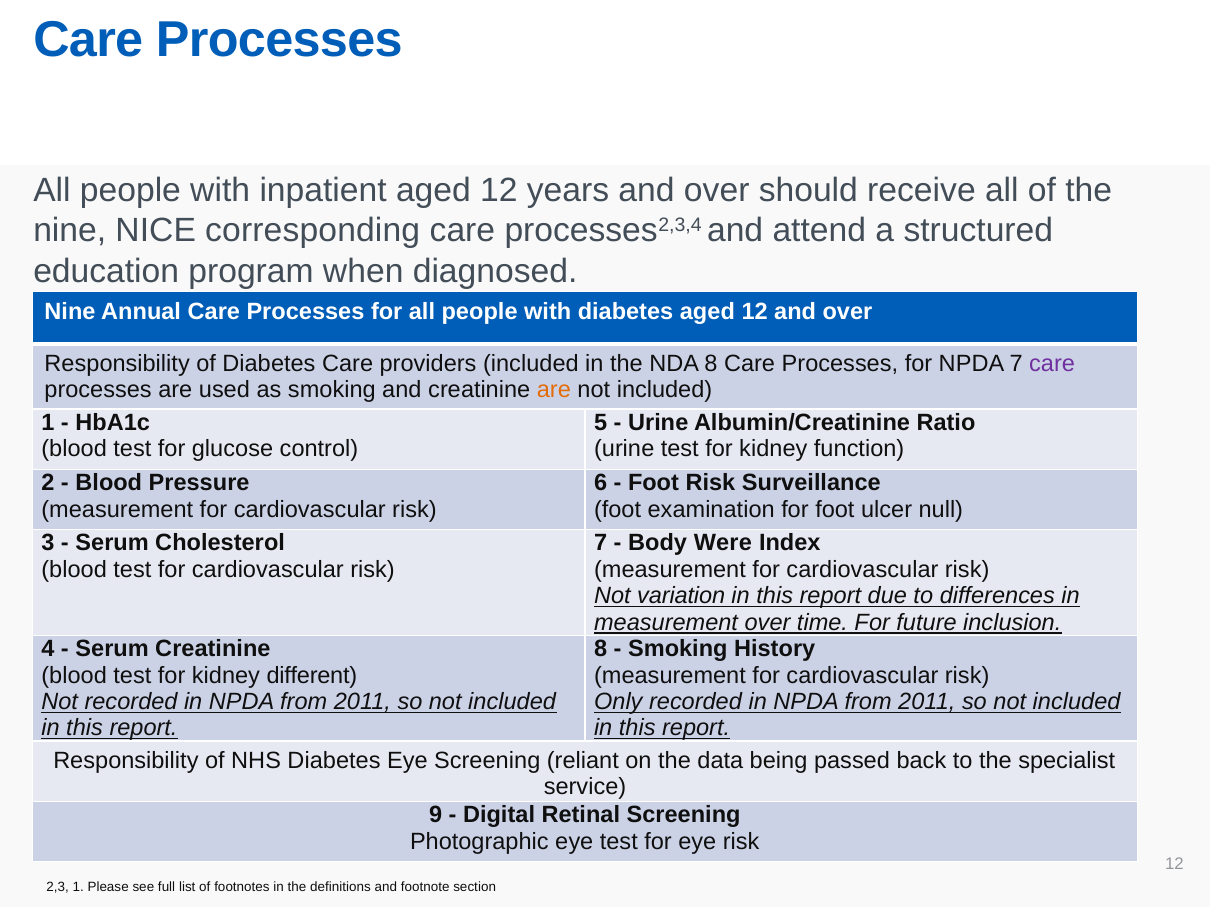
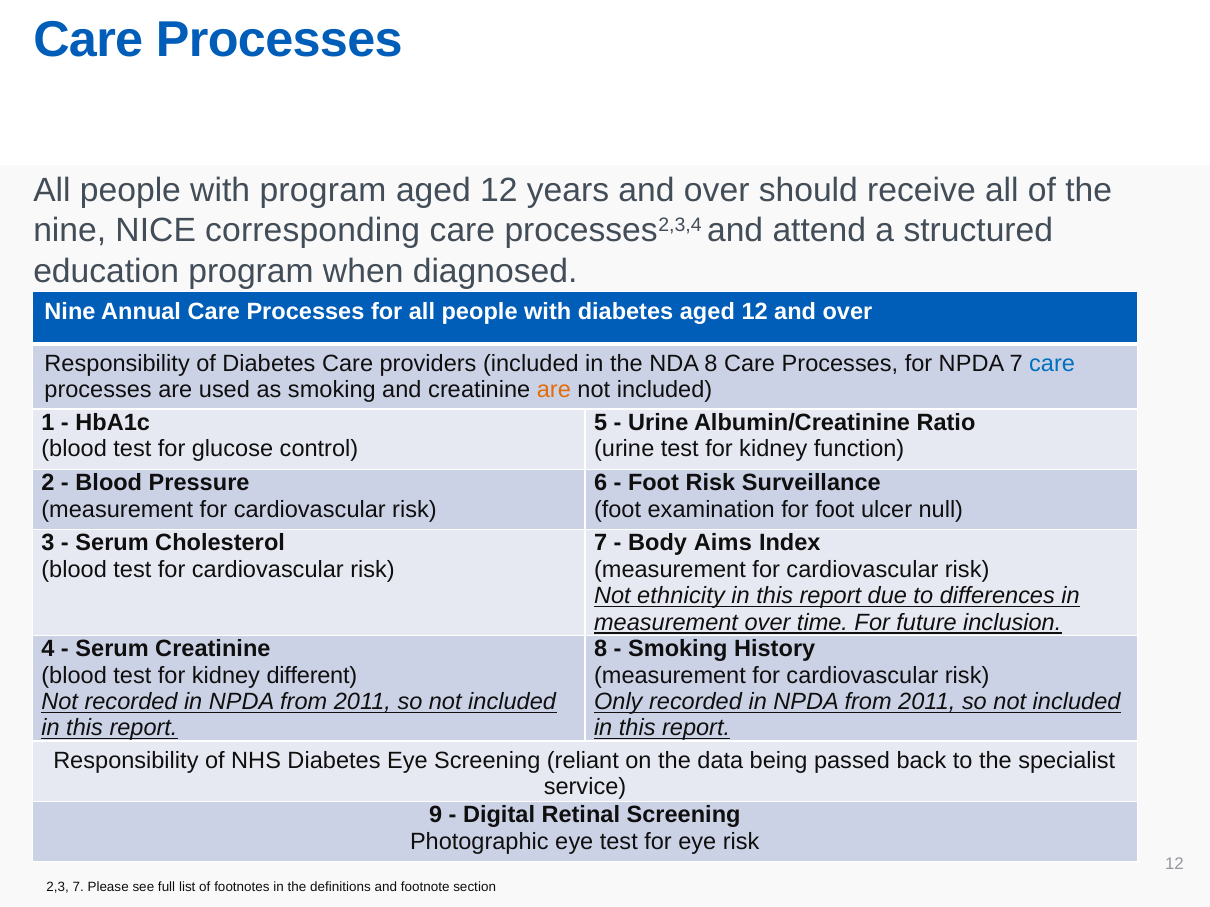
with inpatient: inpatient -> program
care at (1052, 364) colour: purple -> blue
Were: Were -> Aims
variation: variation -> ethnicity
2,3 1: 1 -> 7
